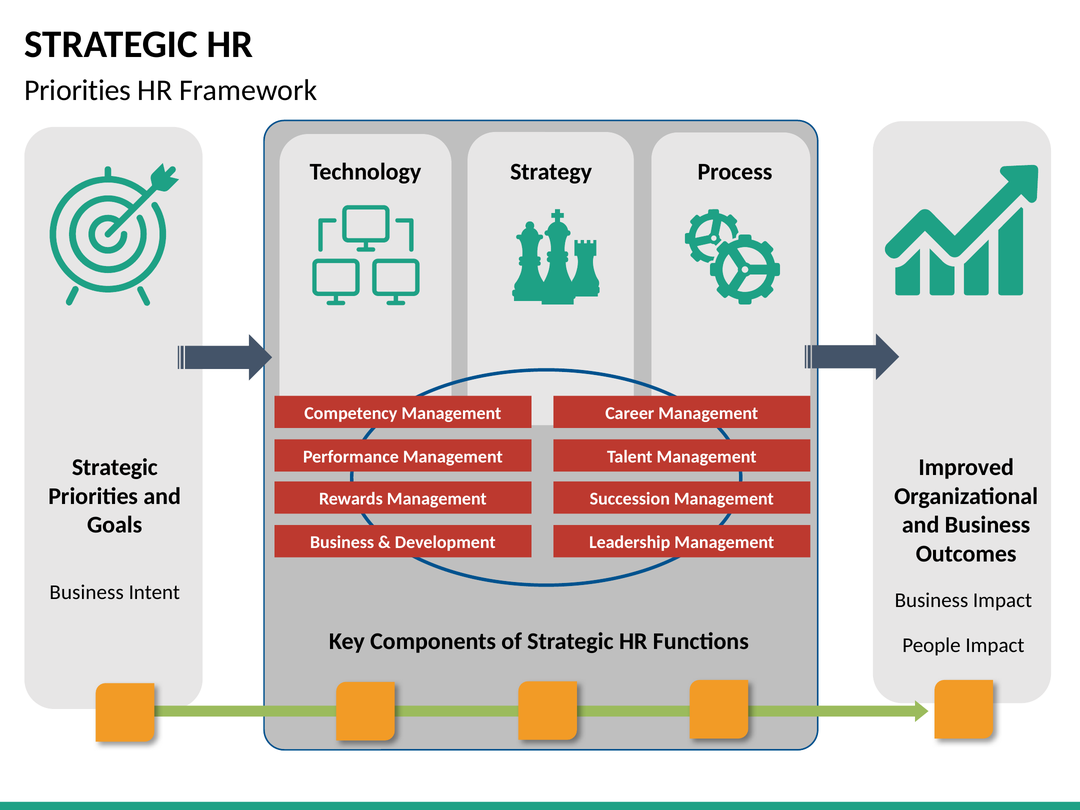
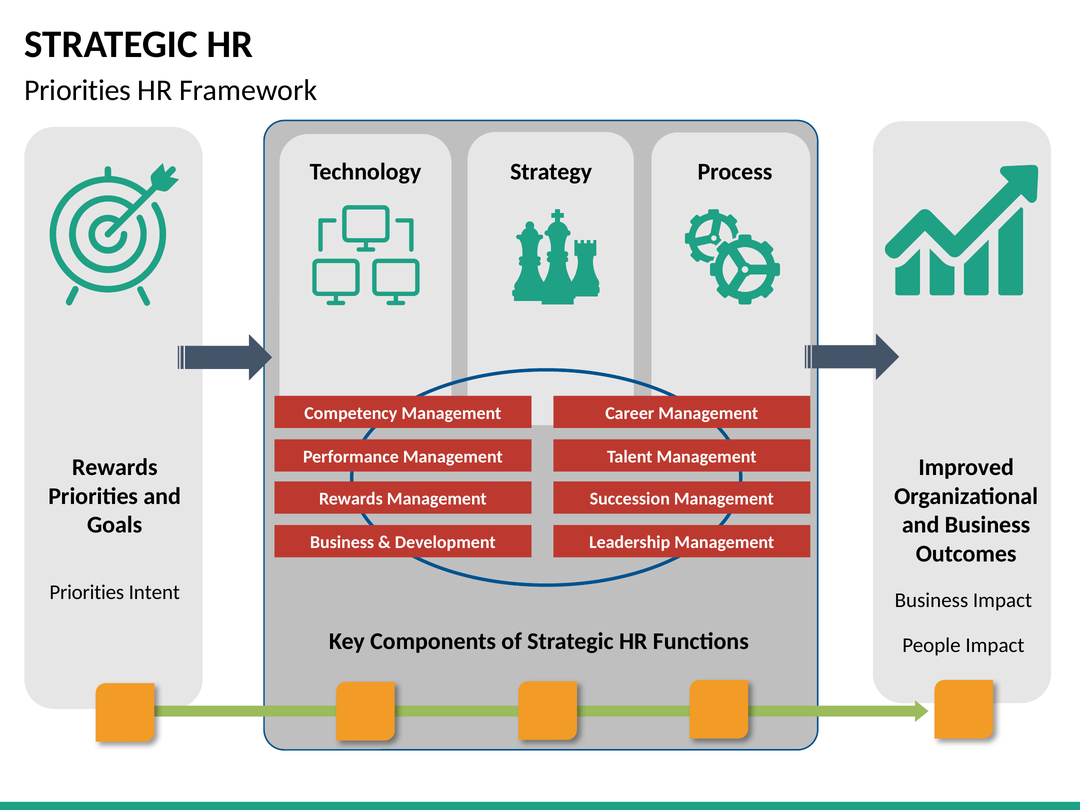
Strategic at (115, 467): Strategic -> Rewards
Business at (87, 592): Business -> Priorities
